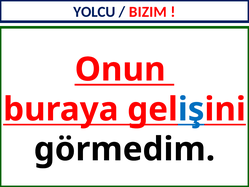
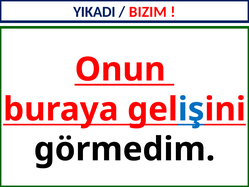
YOLCU: YOLCU -> YIKADI
